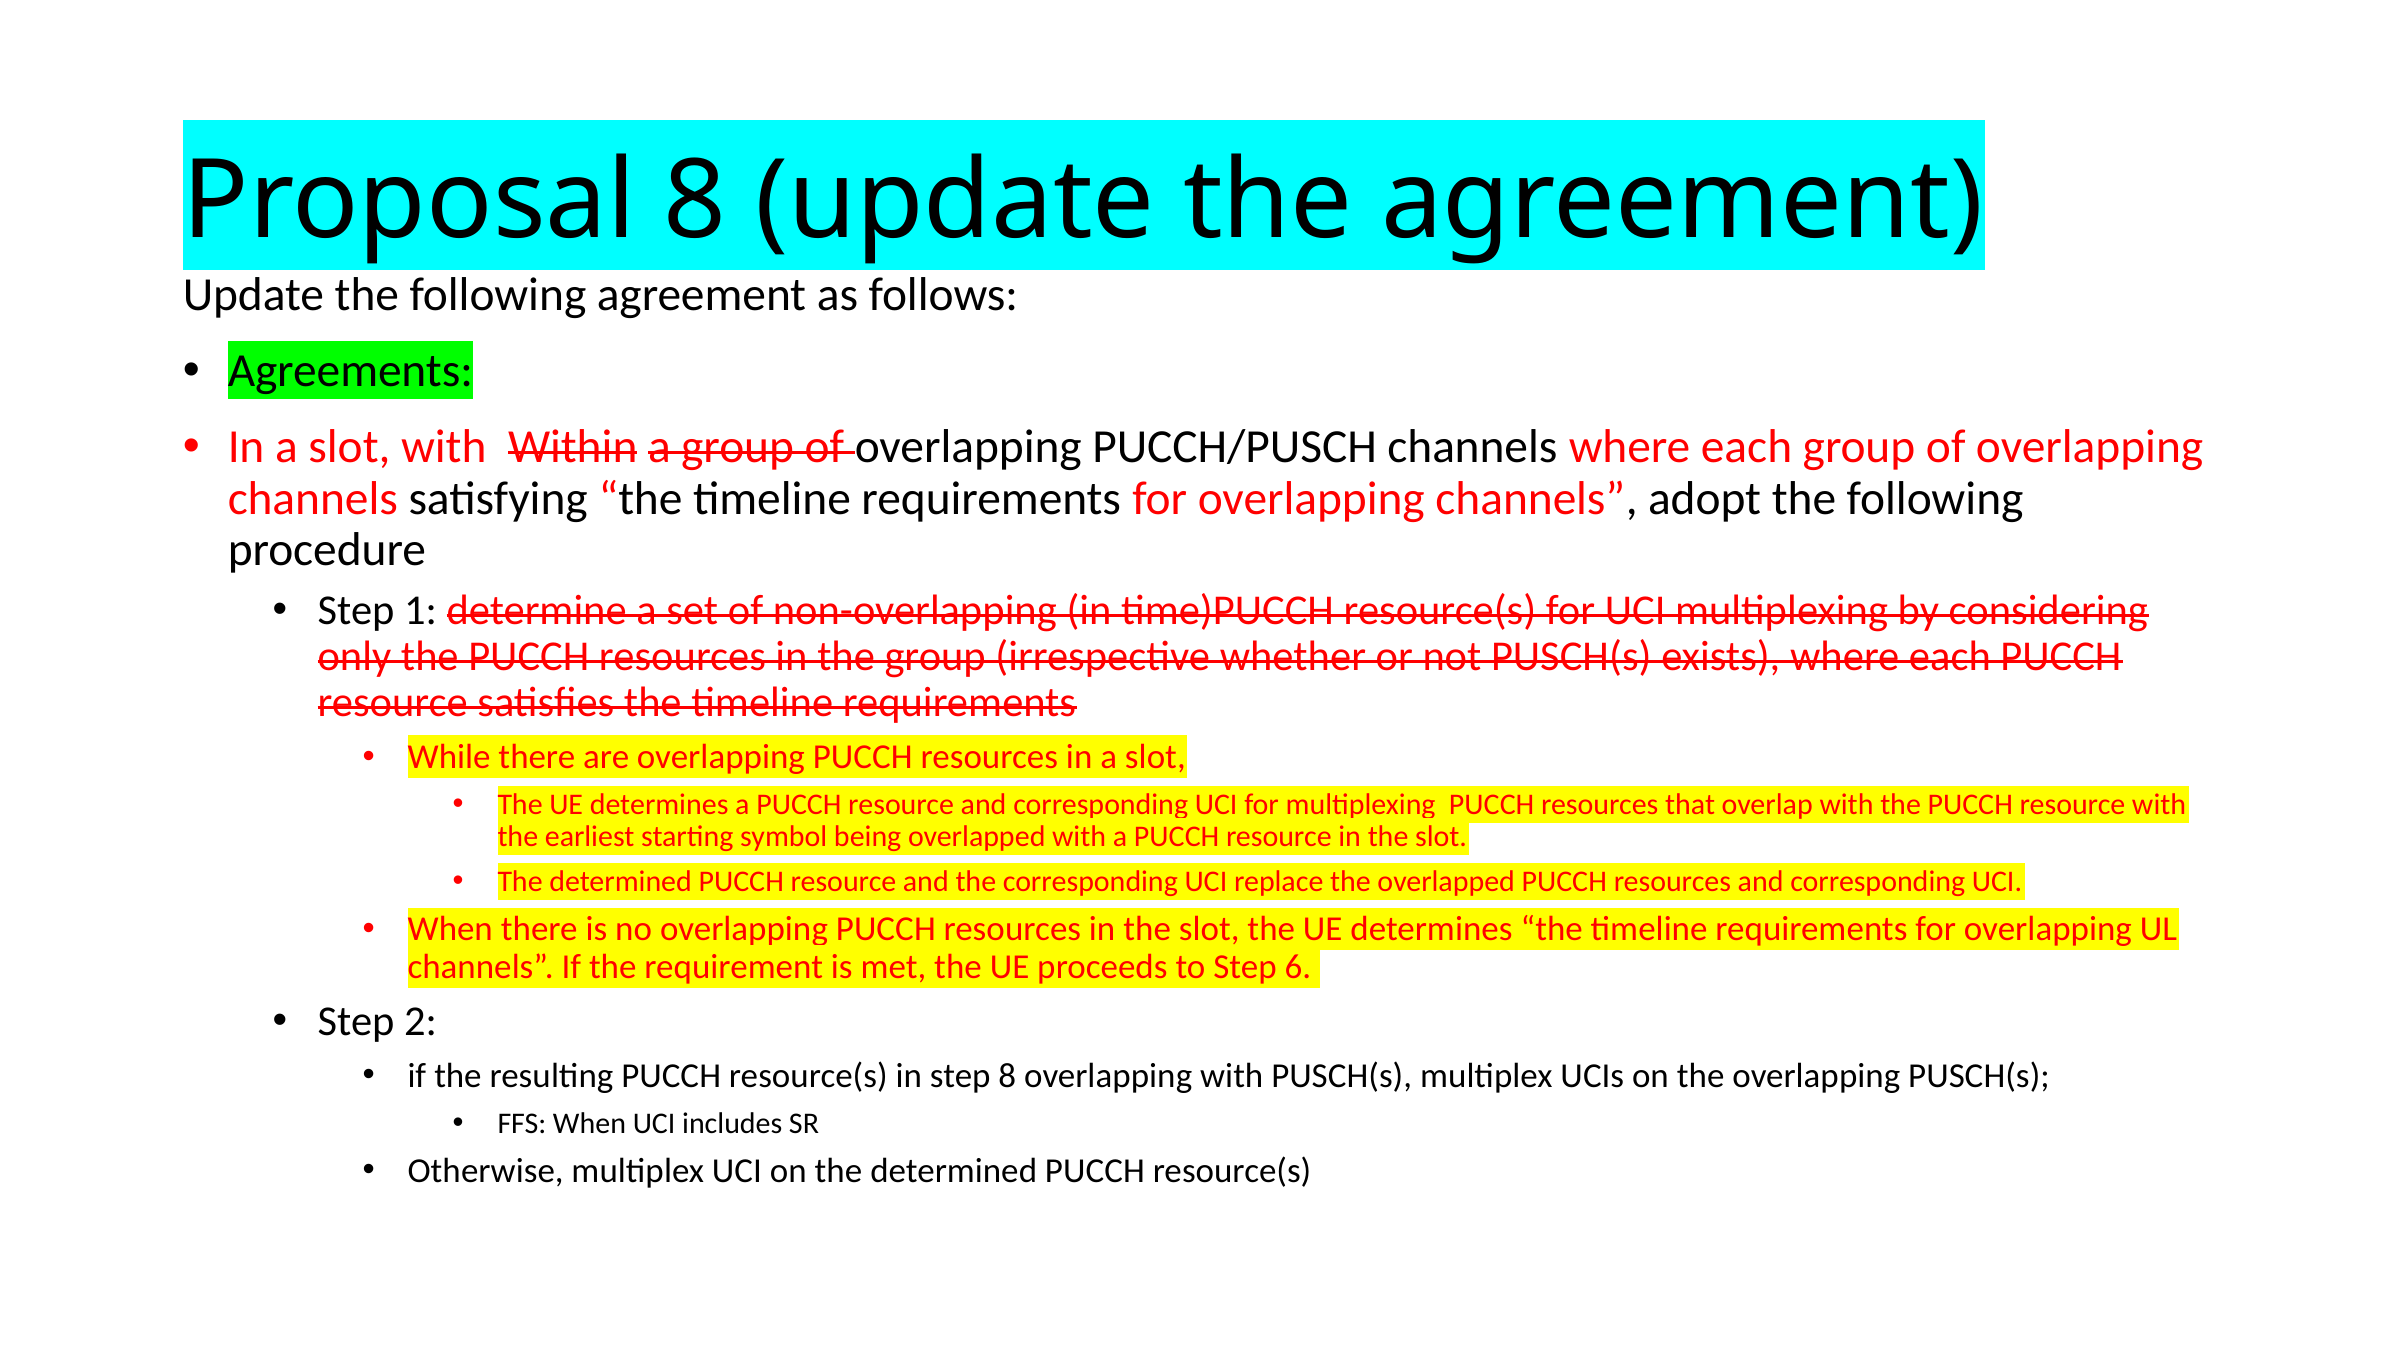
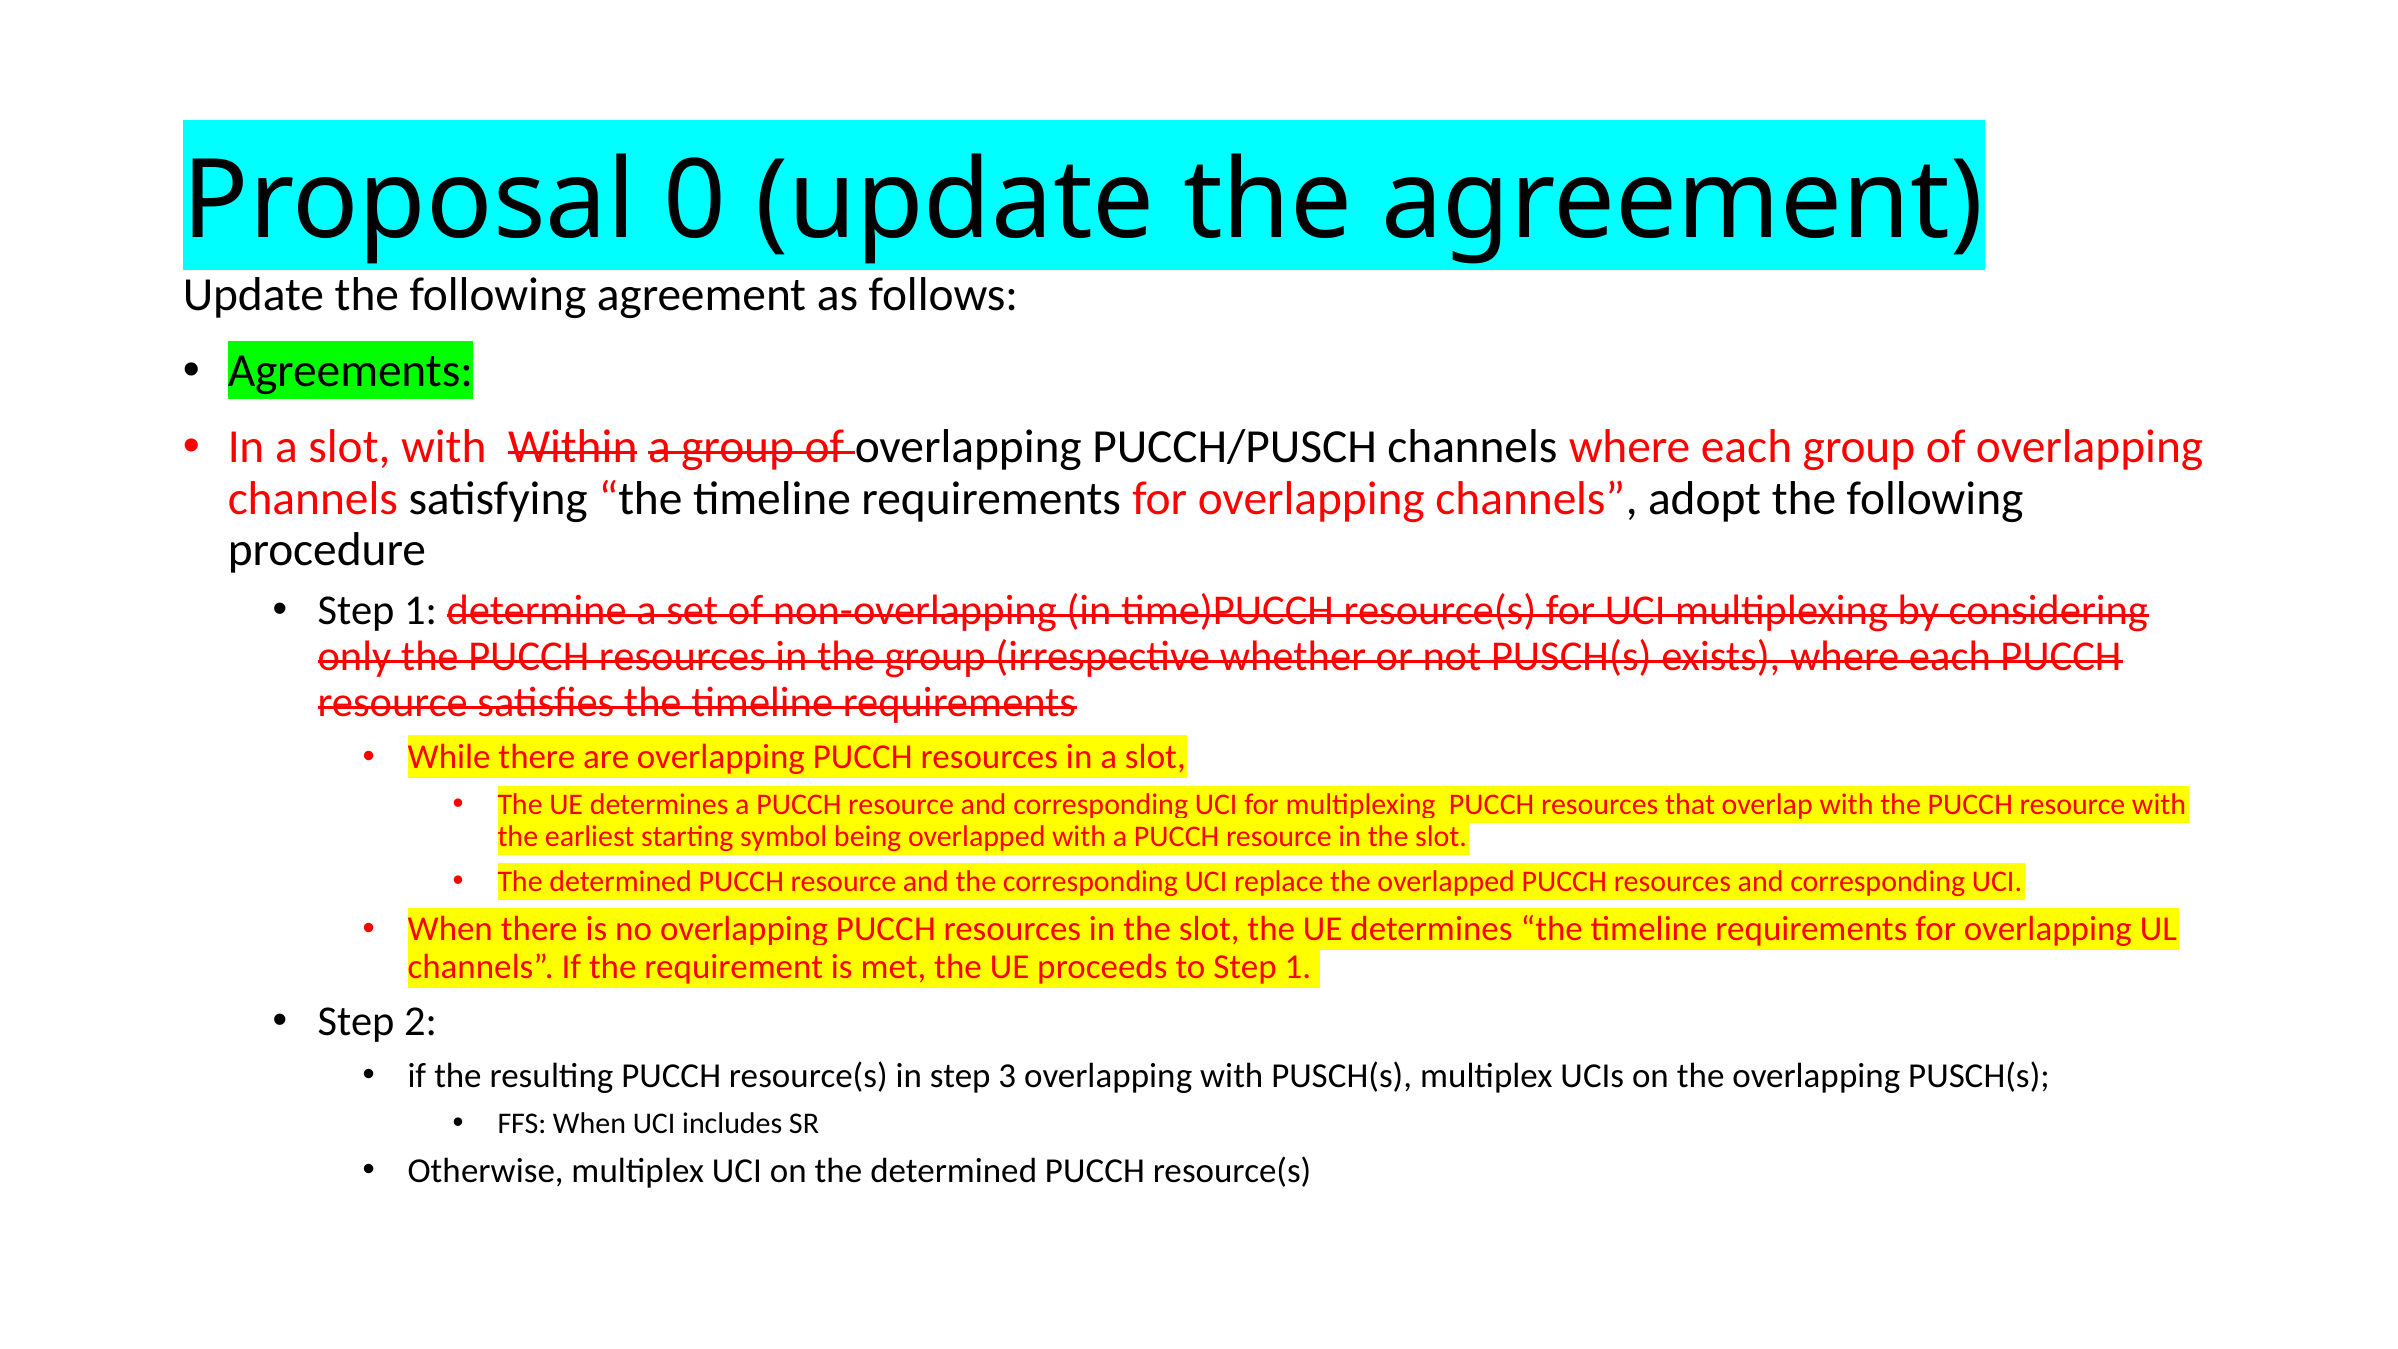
Proposal 8: 8 -> 0
to Step 6: 6 -> 1
step 8: 8 -> 3
